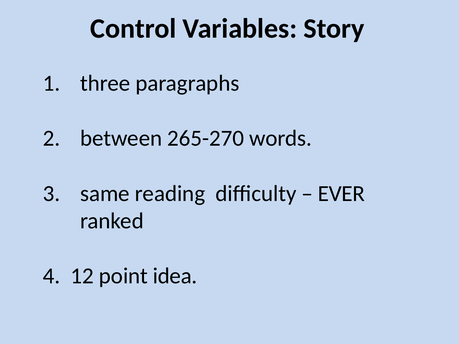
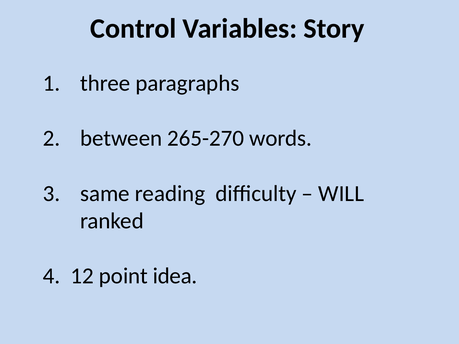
EVER: EVER -> WILL
